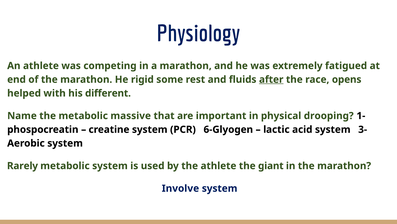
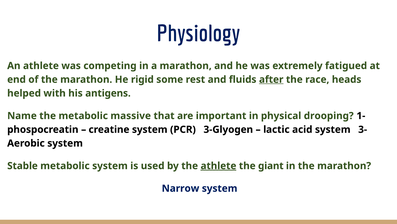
opens: opens -> heads
different: different -> antigens
6-Glyogen: 6-Glyogen -> 3-Glyogen
Rarely: Rarely -> Stable
athlete at (218, 165) underline: none -> present
Involve: Involve -> Narrow
